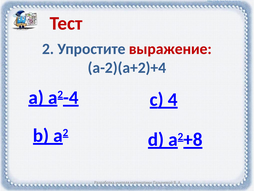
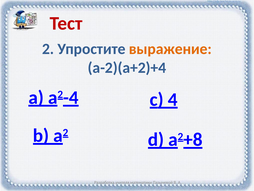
выражение colour: red -> orange
